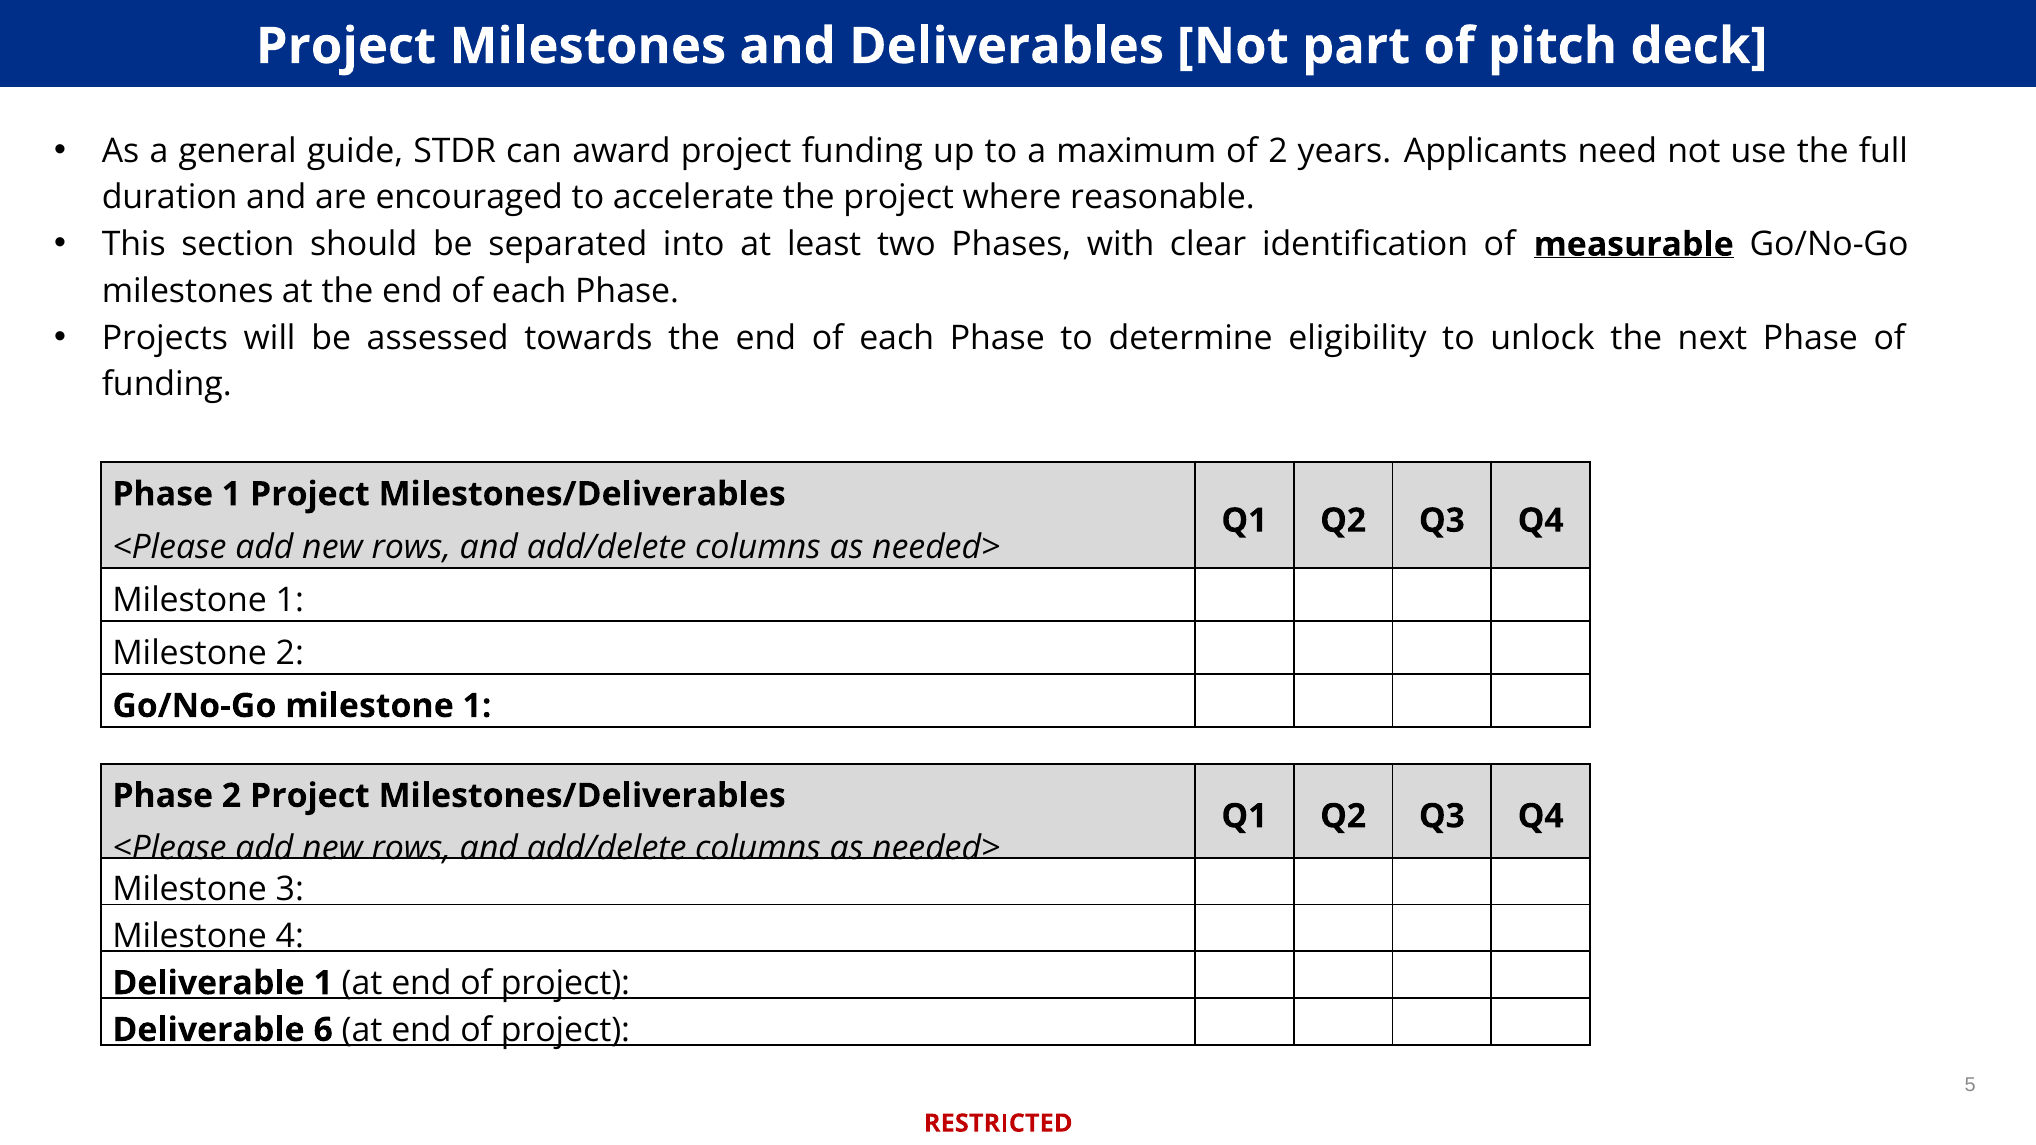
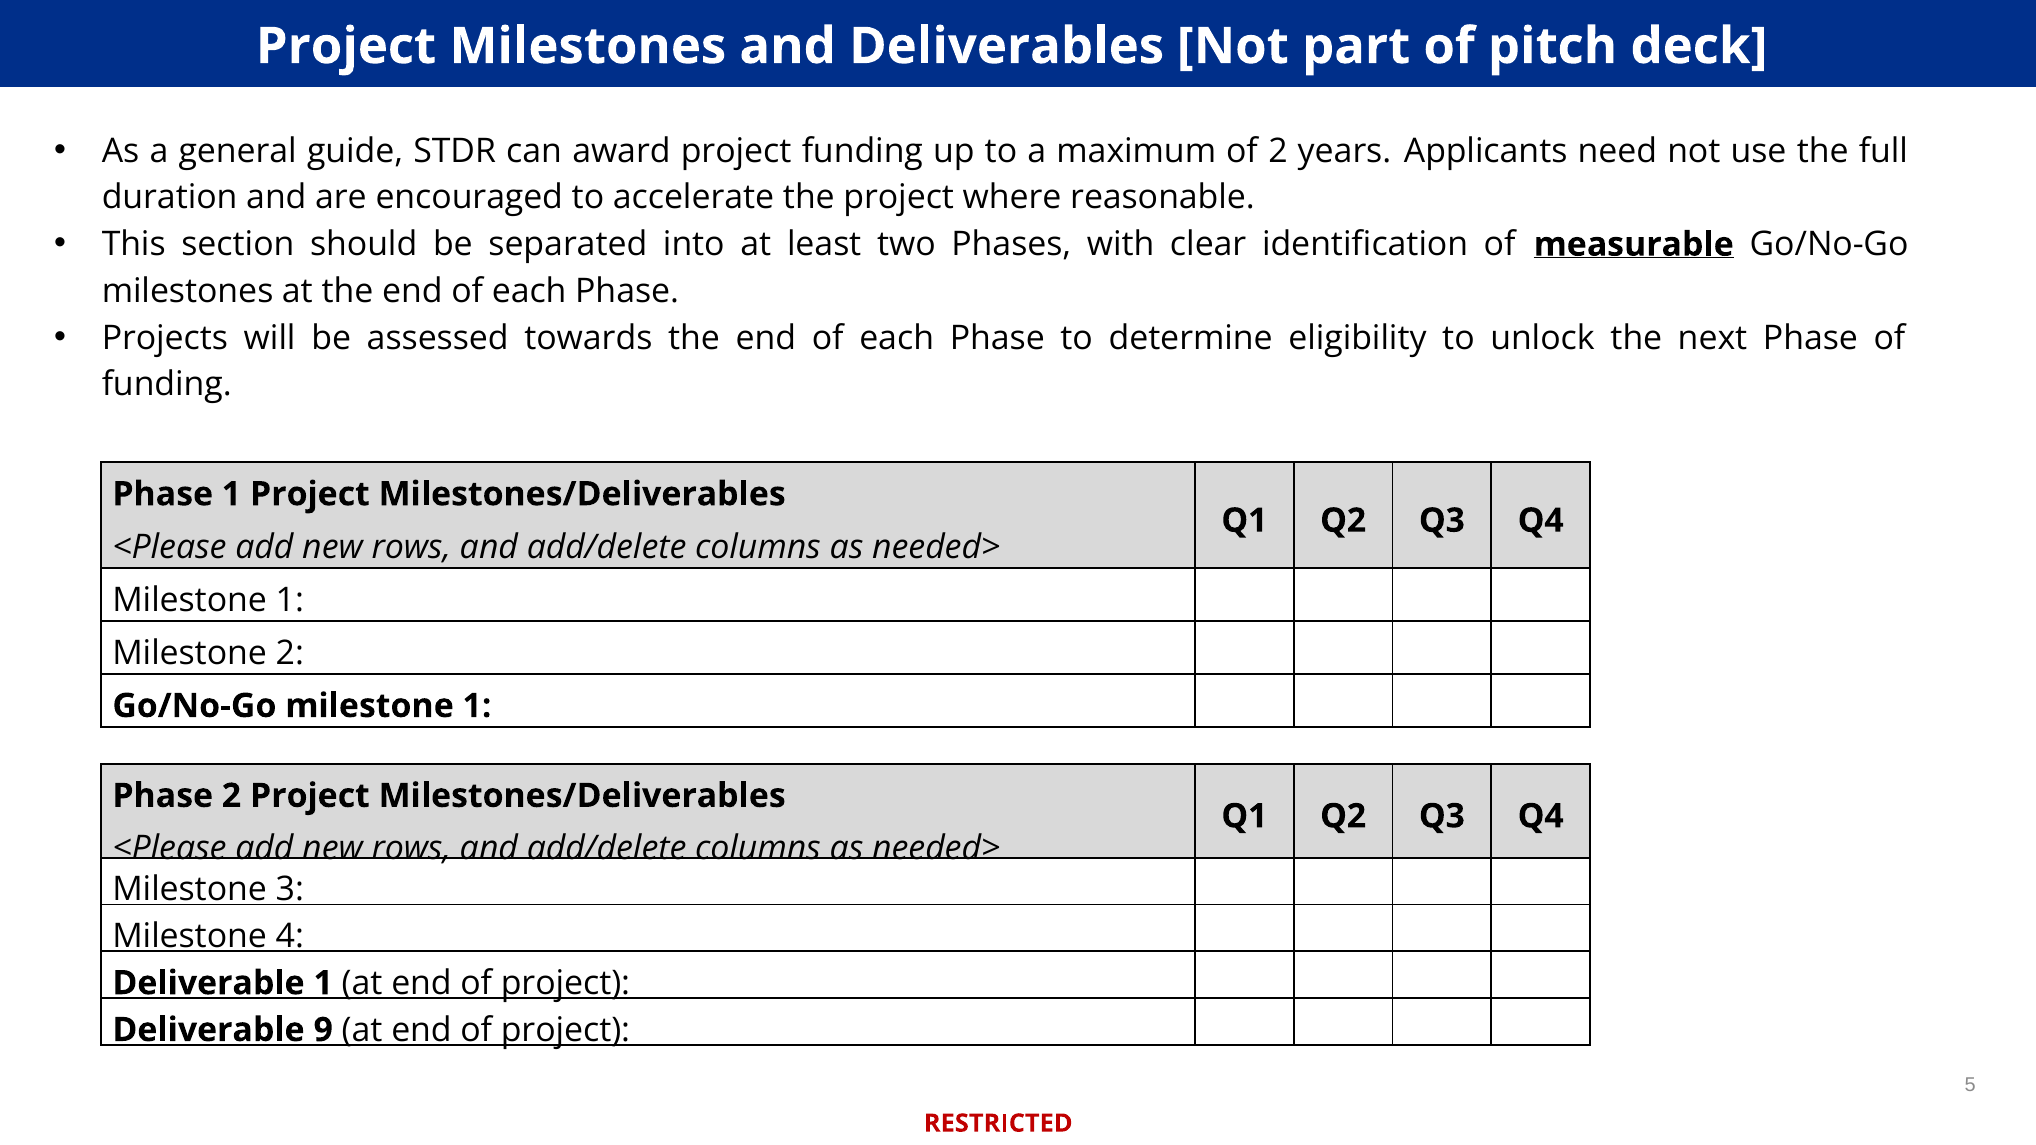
6: 6 -> 9
